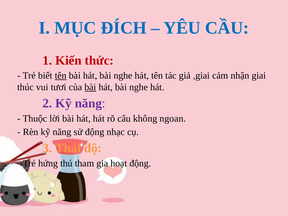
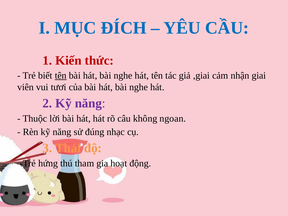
thúc: thúc -> viên
bài at (90, 87) underline: present -> none
sử động: động -> đúng
